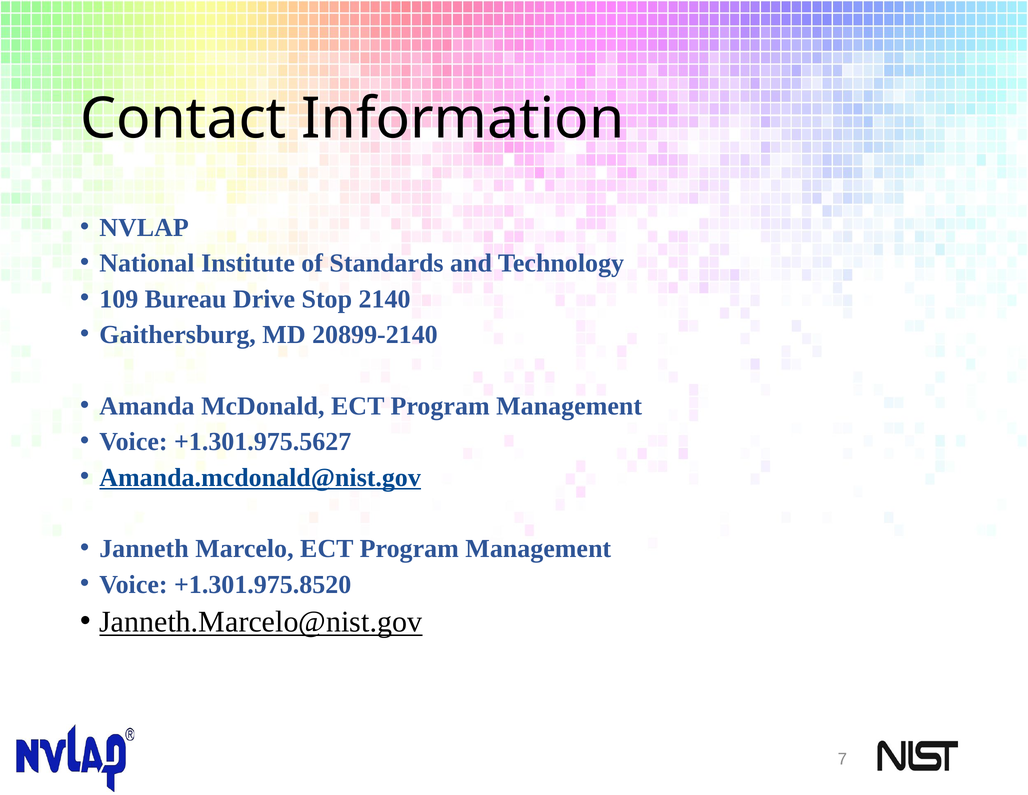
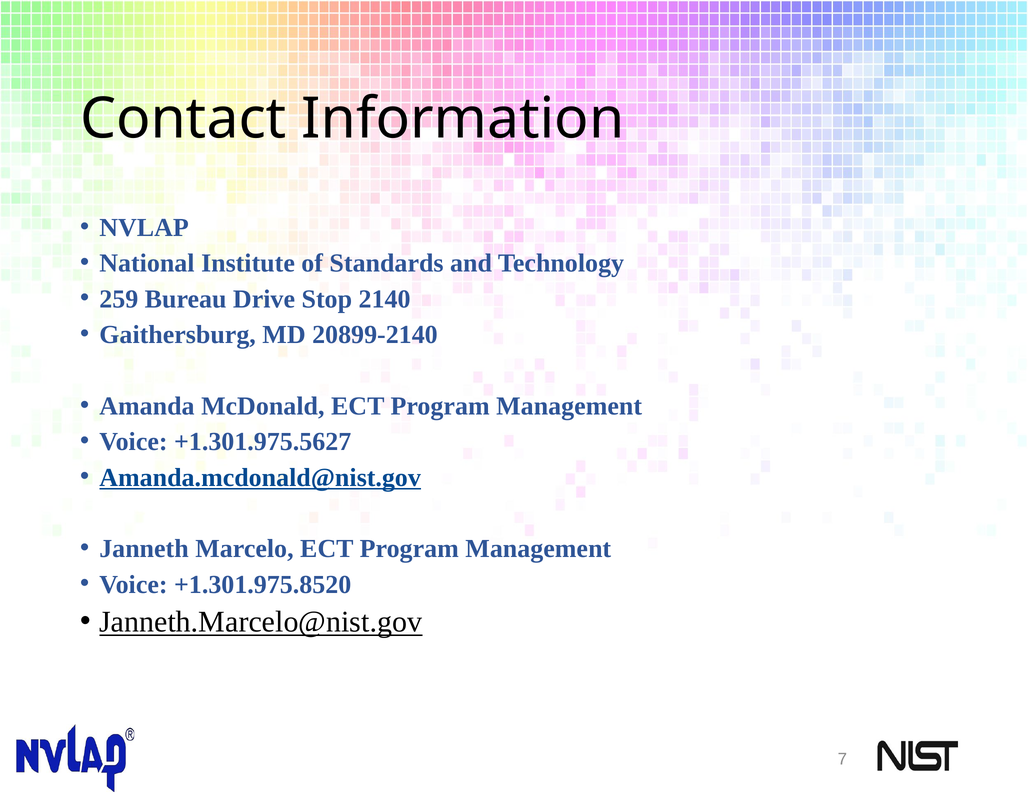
109: 109 -> 259
